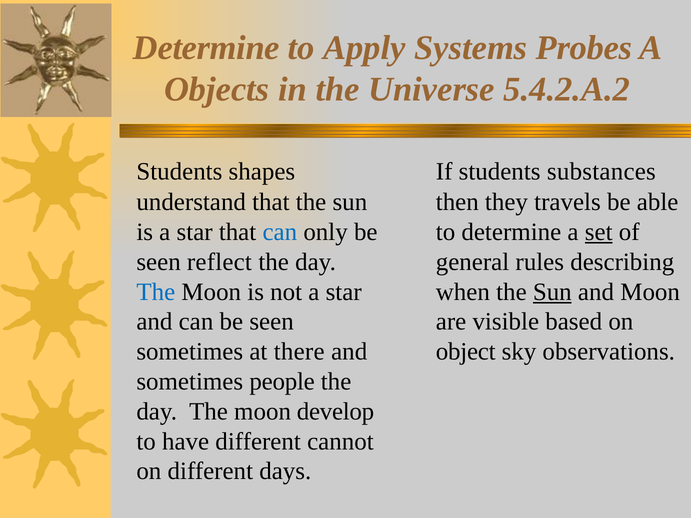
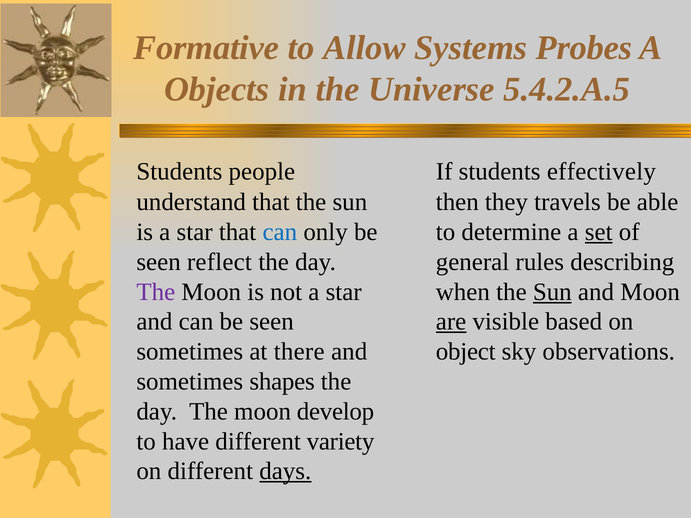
Determine at (206, 48): Determine -> Formative
Apply: Apply -> Allow
5.4.2.A.2: 5.4.2.A.2 -> 5.4.2.A.5
shapes: shapes -> people
substances: substances -> effectively
The at (156, 292) colour: blue -> purple
are underline: none -> present
people: people -> shapes
cannot: cannot -> variety
days underline: none -> present
